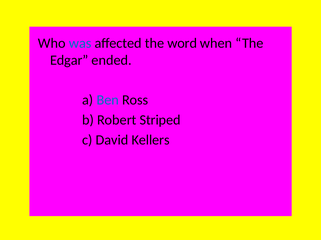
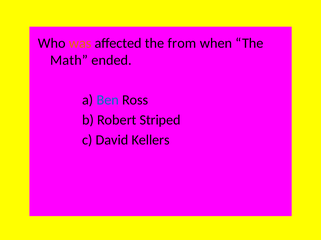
was colour: blue -> orange
word: word -> from
Edgar: Edgar -> Math
